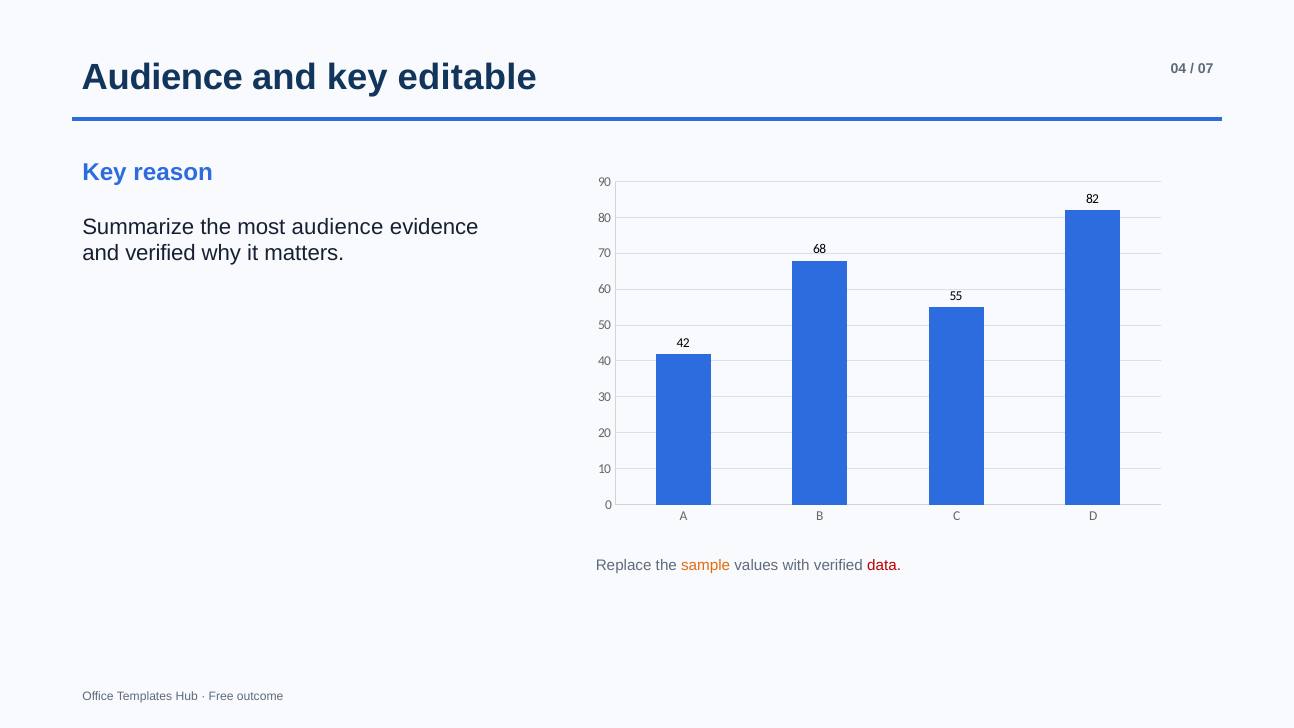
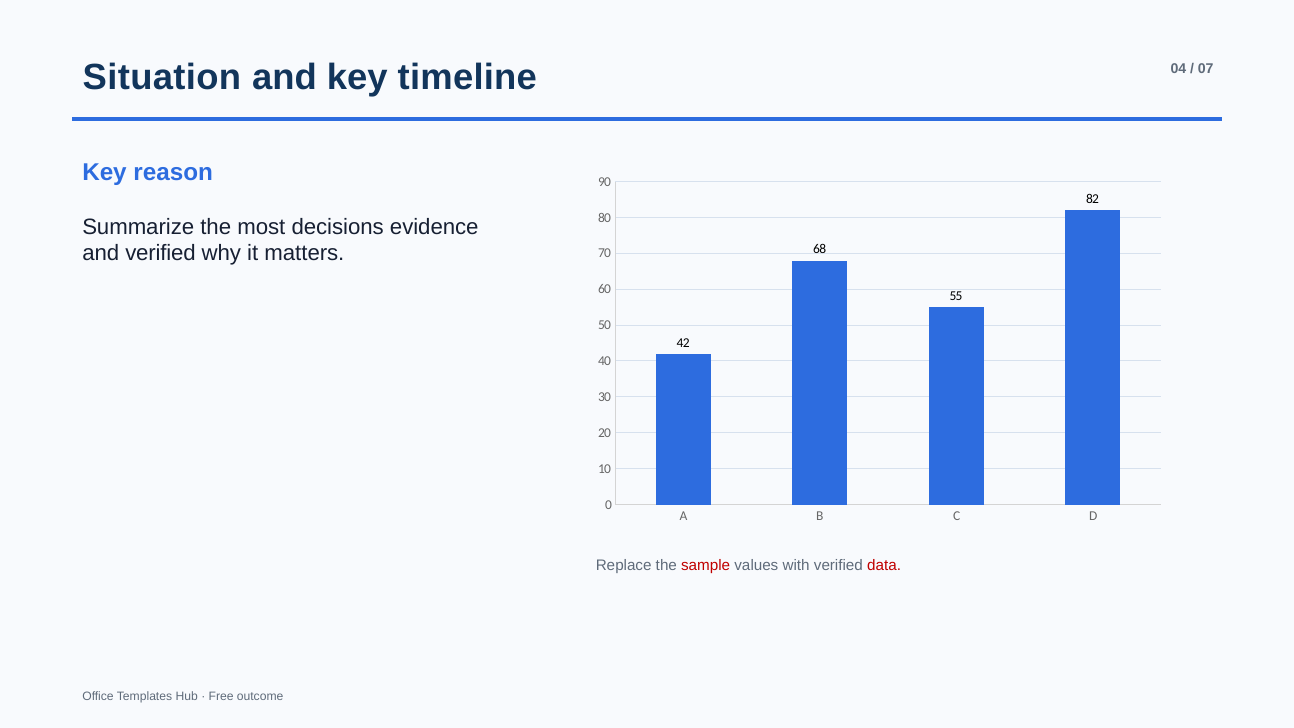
Audience at (162, 78): Audience -> Situation
editable: editable -> timeline
most audience: audience -> decisions
sample colour: orange -> red
